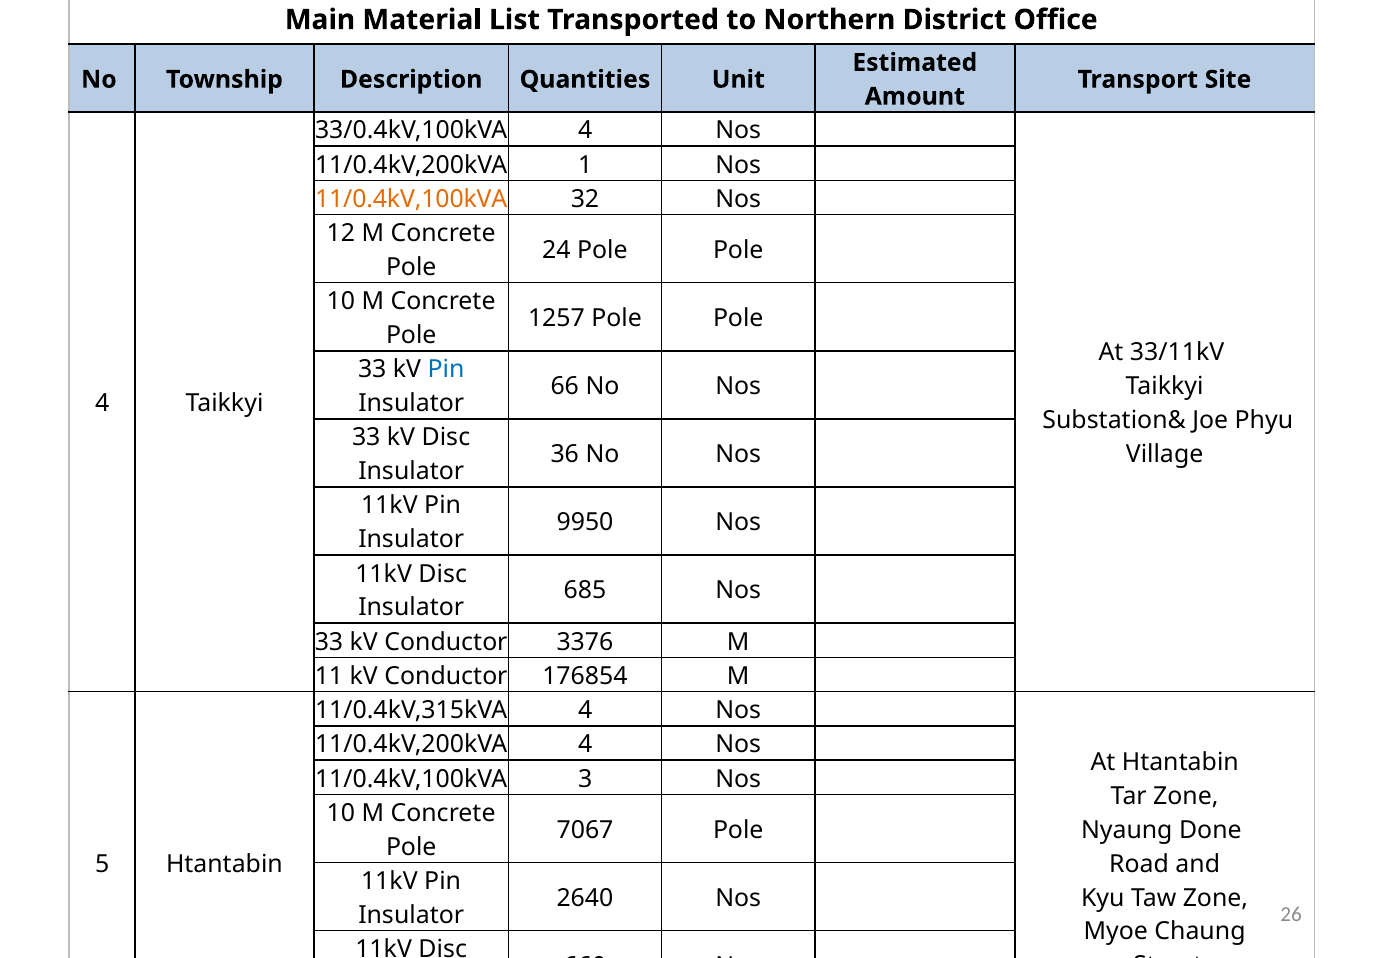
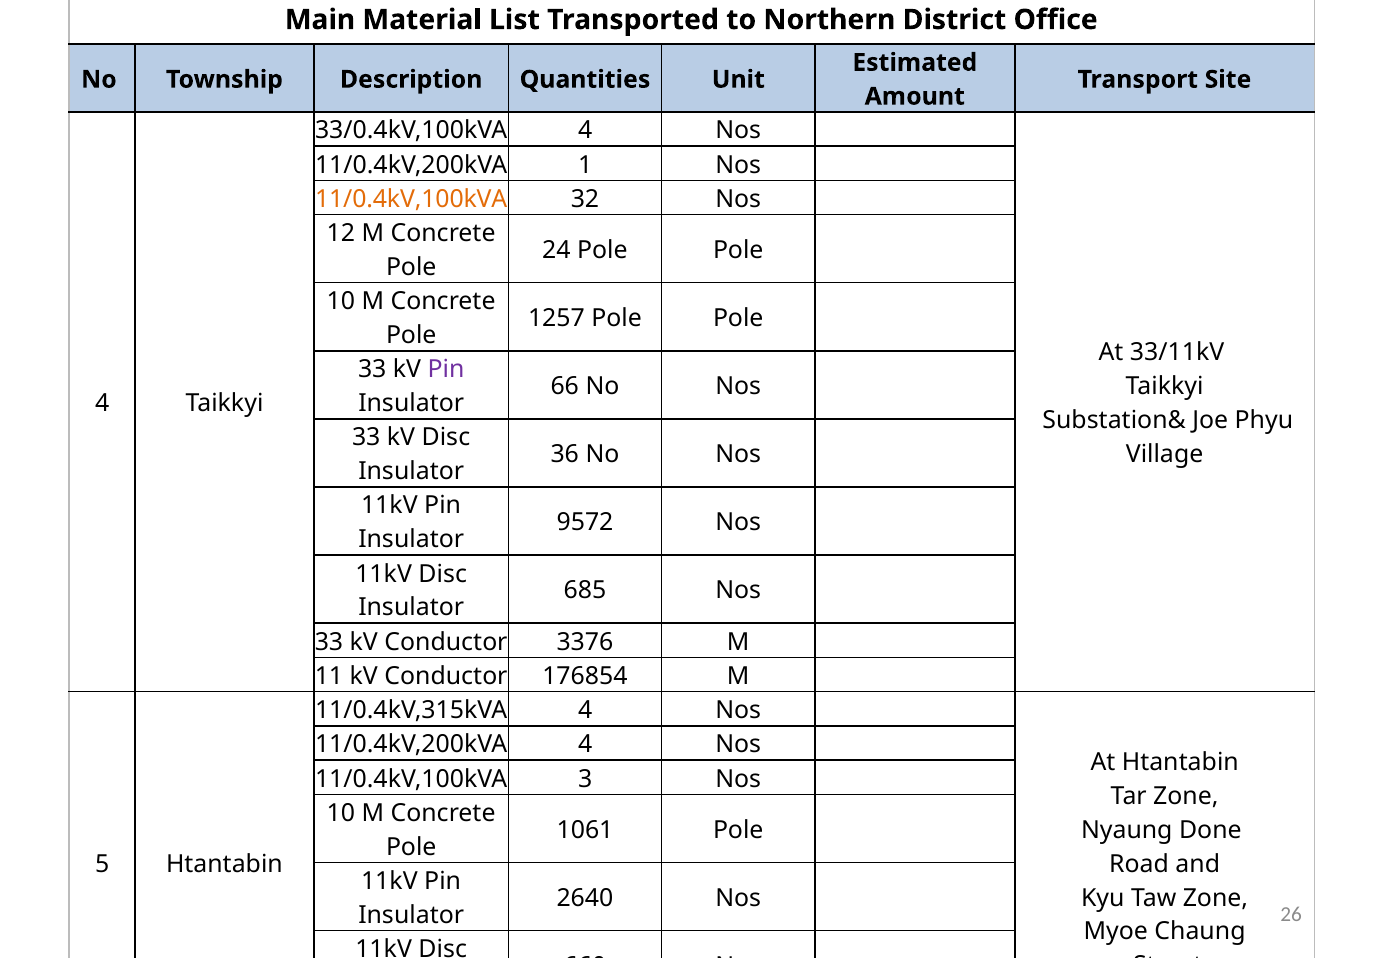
Pin at (446, 370) colour: blue -> purple
9950: 9950 -> 9572
7067: 7067 -> 1061
